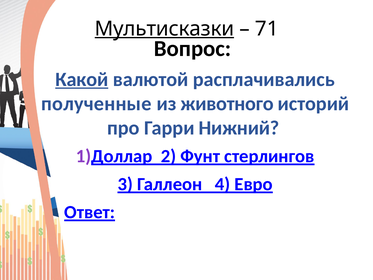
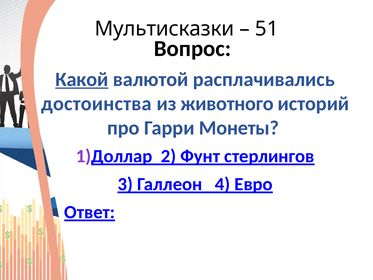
Мультисказки underline: present -> none
71: 71 -> 51
полученные: полученные -> достоинства
Нижний: Нижний -> Монеты
